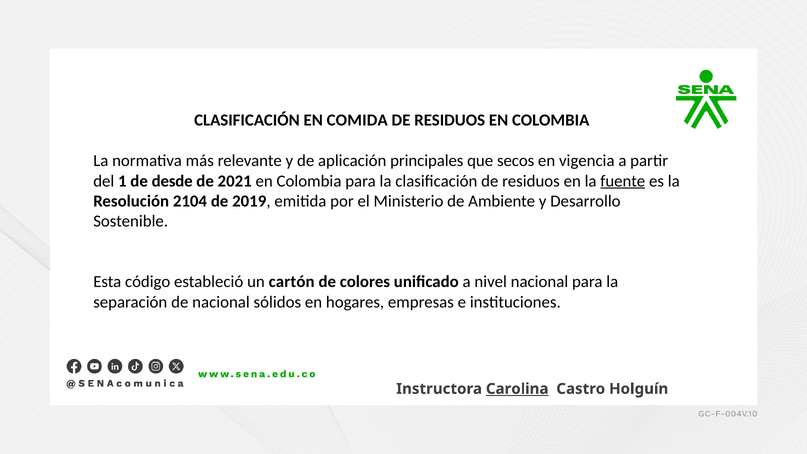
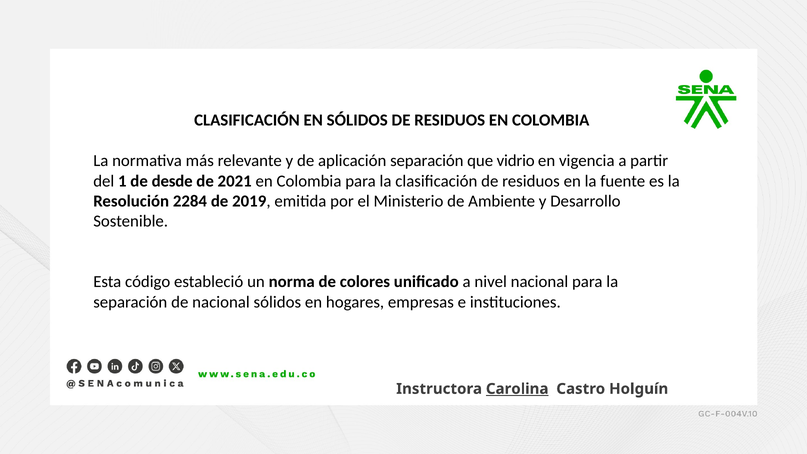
EN COMIDA: COMIDA -> SÓLIDOS
aplicación principales: principales -> separación
secos: secos -> vidrio
fuente underline: present -> none
2104: 2104 -> 2284
cartón: cartón -> norma
